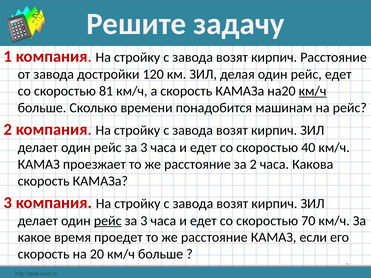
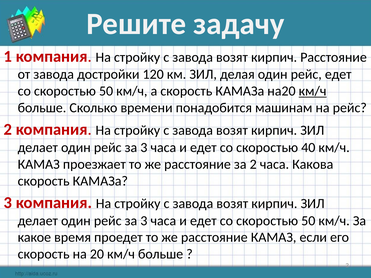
81 at (106, 91): 81 -> 50
рейс at (108, 221) underline: present -> none
70 at (308, 221): 70 -> 50
